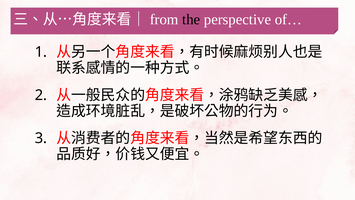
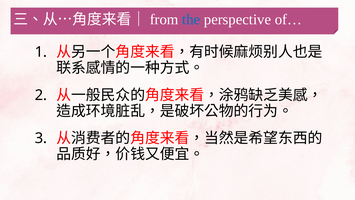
the colour: black -> blue
